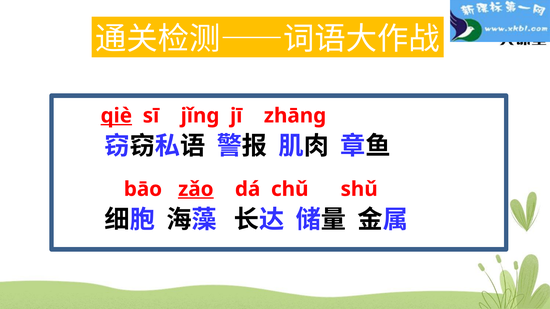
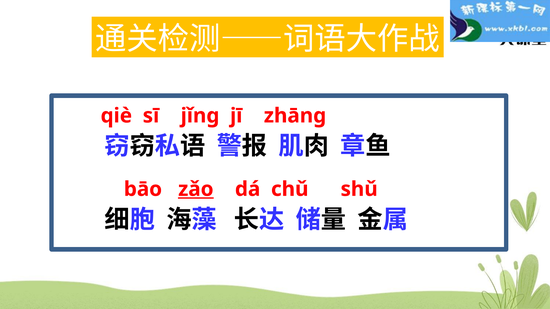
qiè underline: present -> none
